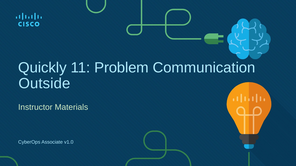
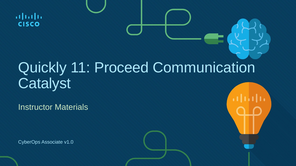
Problem: Problem -> Proceed
Outside: Outside -> Catalyst
